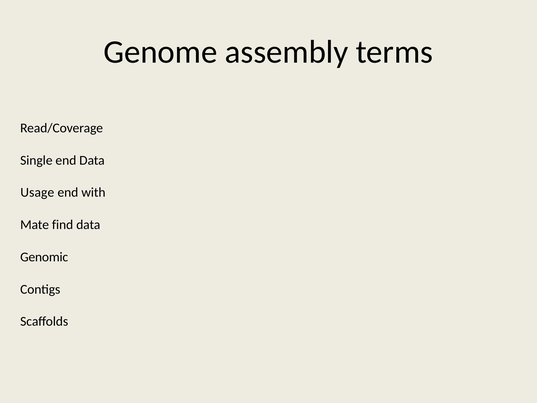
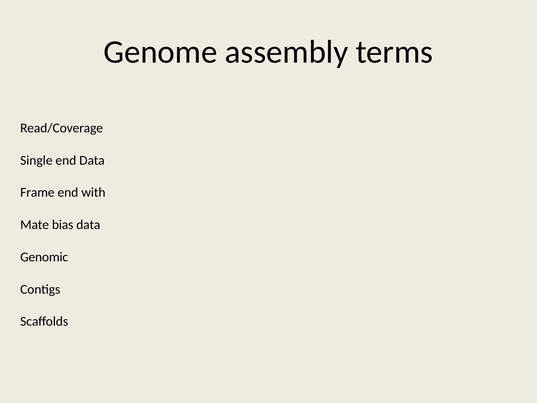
Usage: Usage -> Frame
find: find -> bias
